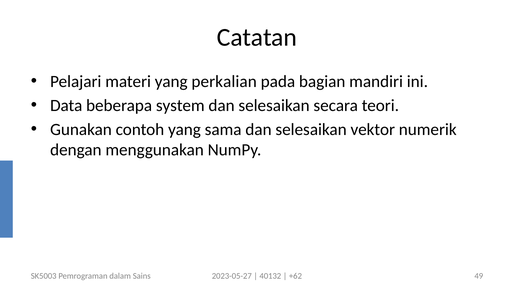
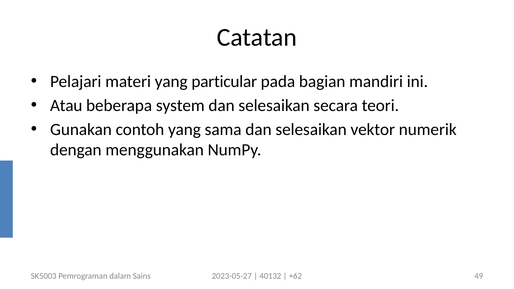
perkalian: perkalian -> particular
Data: Data -> Atau
